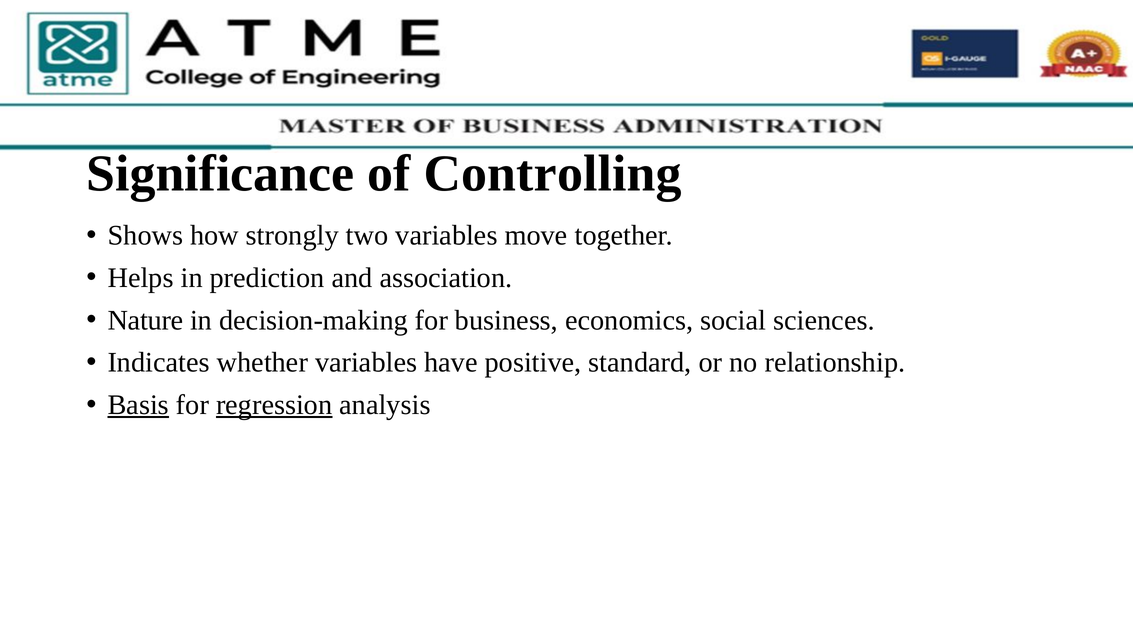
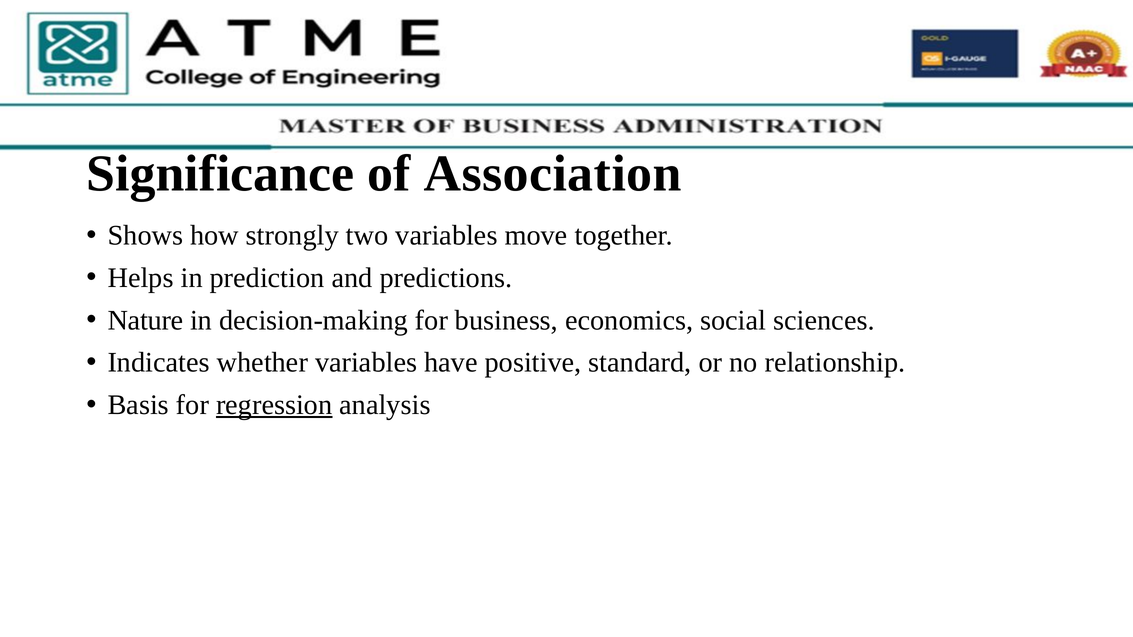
Controlling: Controlling -> Association
association: association -> predictions
Basis underline: present -> none
